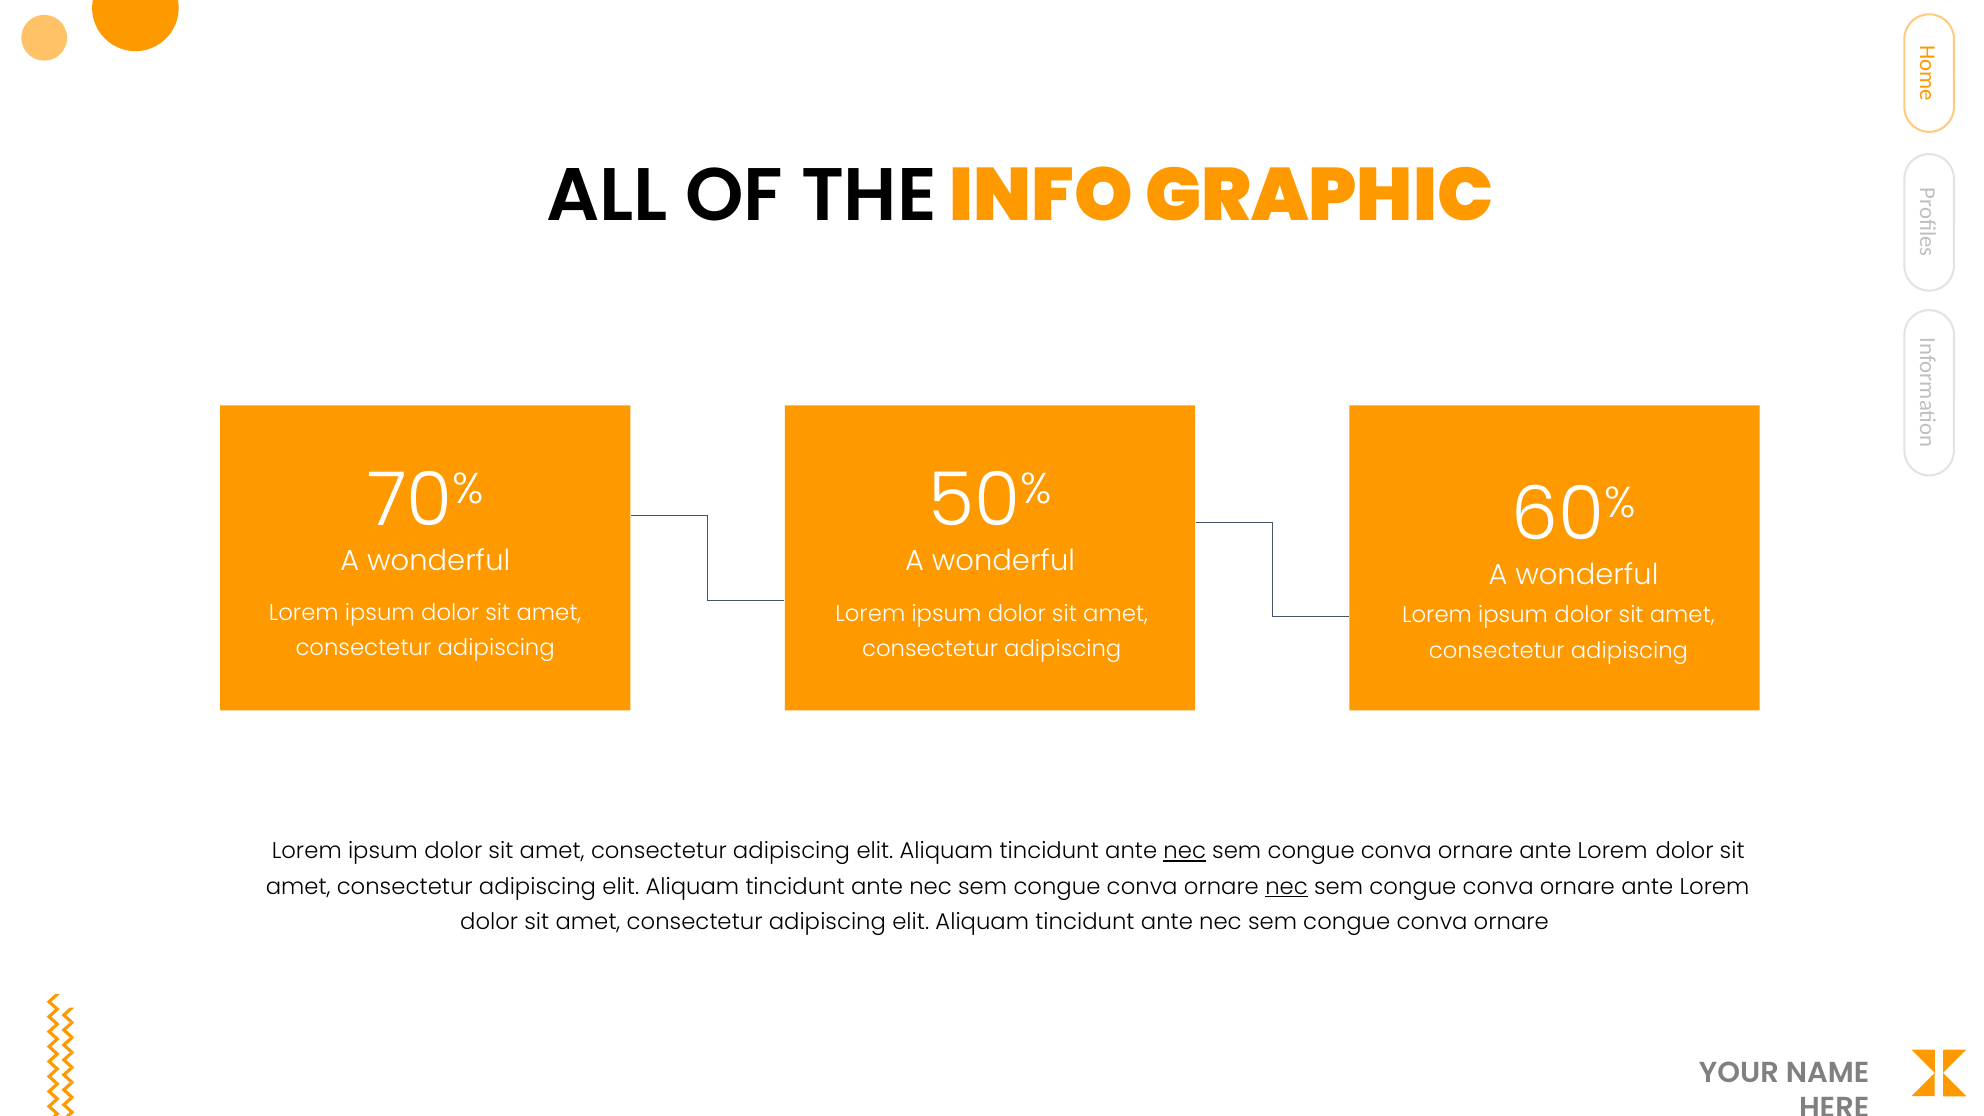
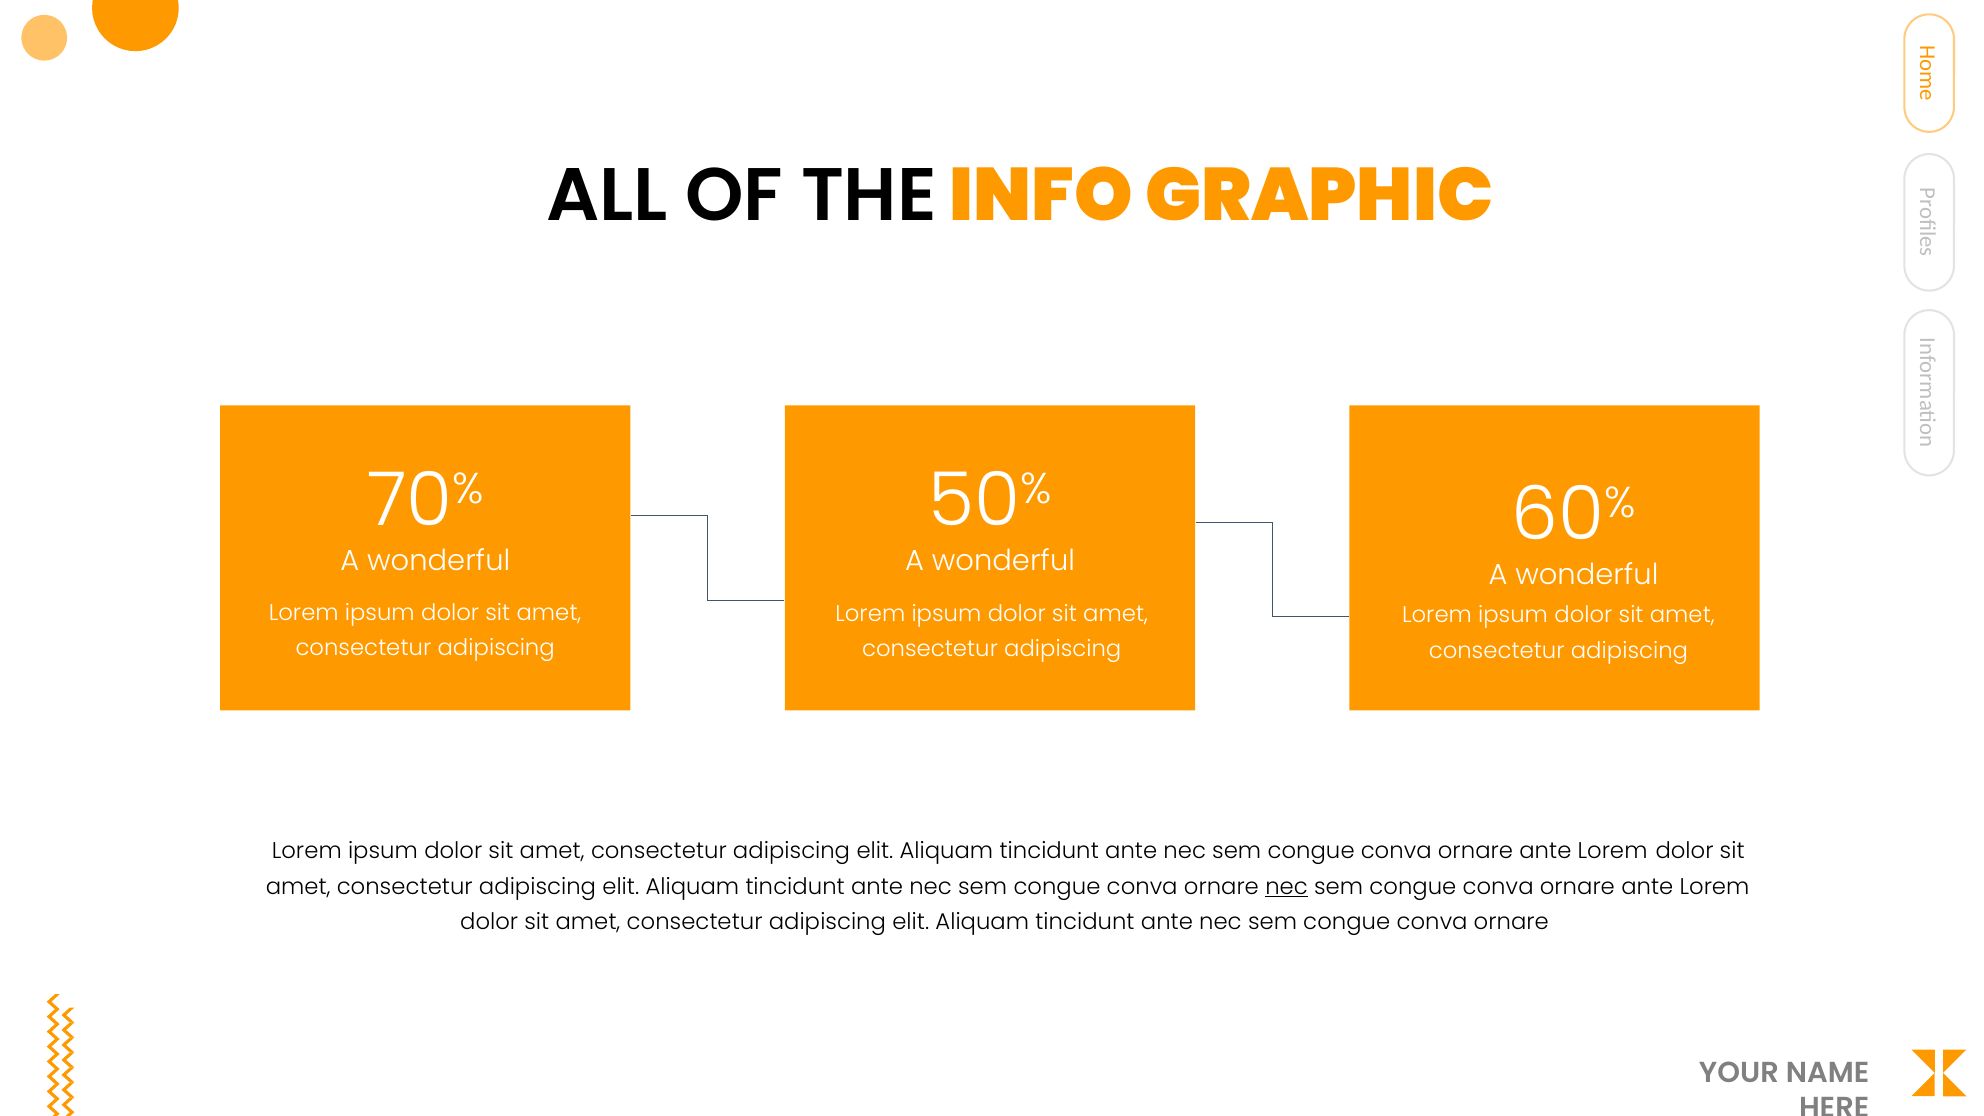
nec at (1185, 851) underline: present -> none
